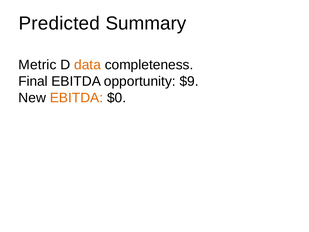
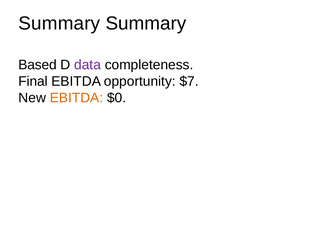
Predicted at (59, 23): Predicted -> Summary
Metric: Metric -> Based
data colour: orange -> purple
$9: $9 -> $7
